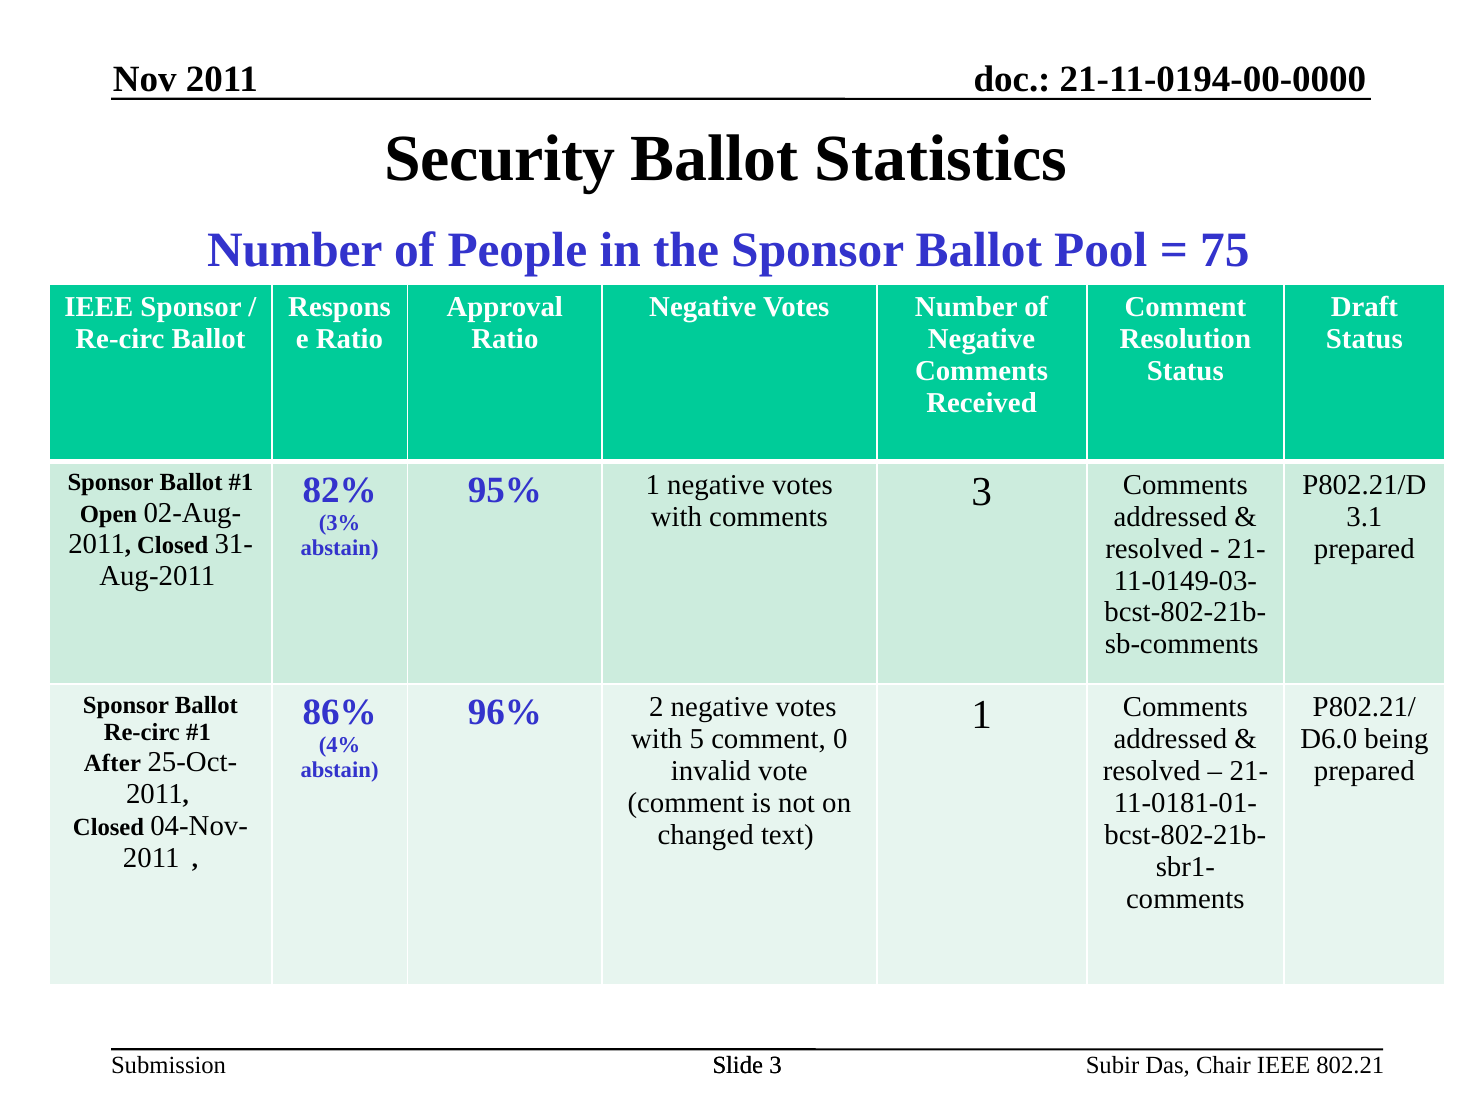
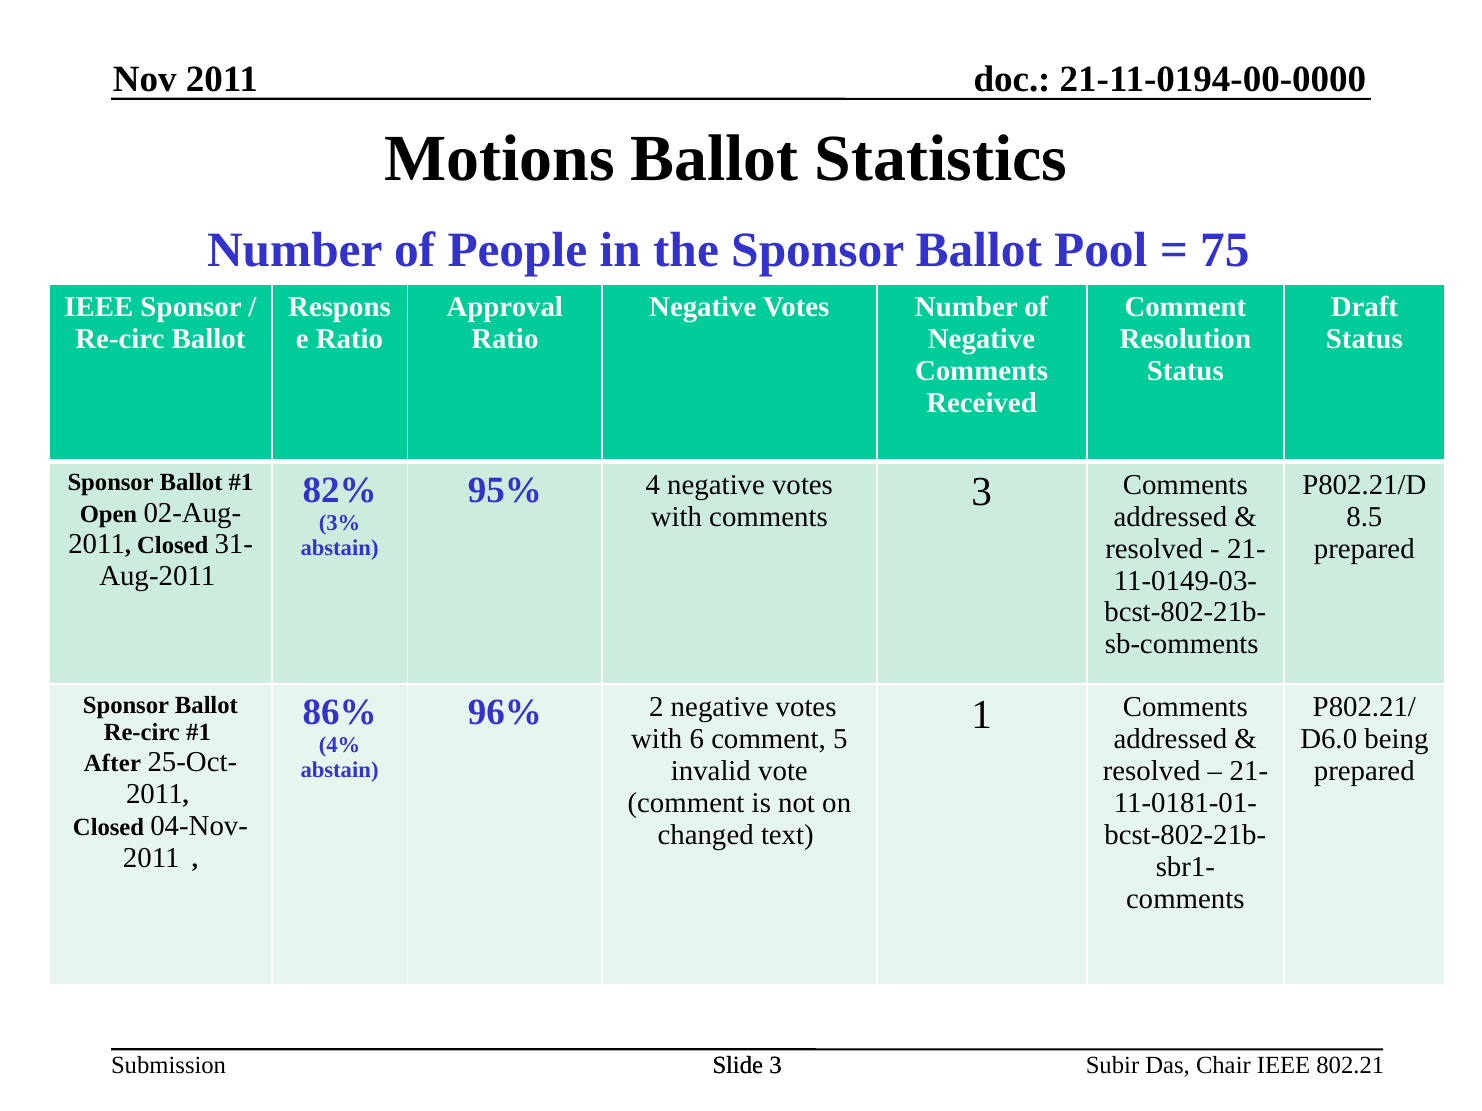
Security: Security -> Motions
95% 1: 1 -> 4
3.1: 3.1 -> 8.5
5: 5 -> 6
0: 0 -> 5
